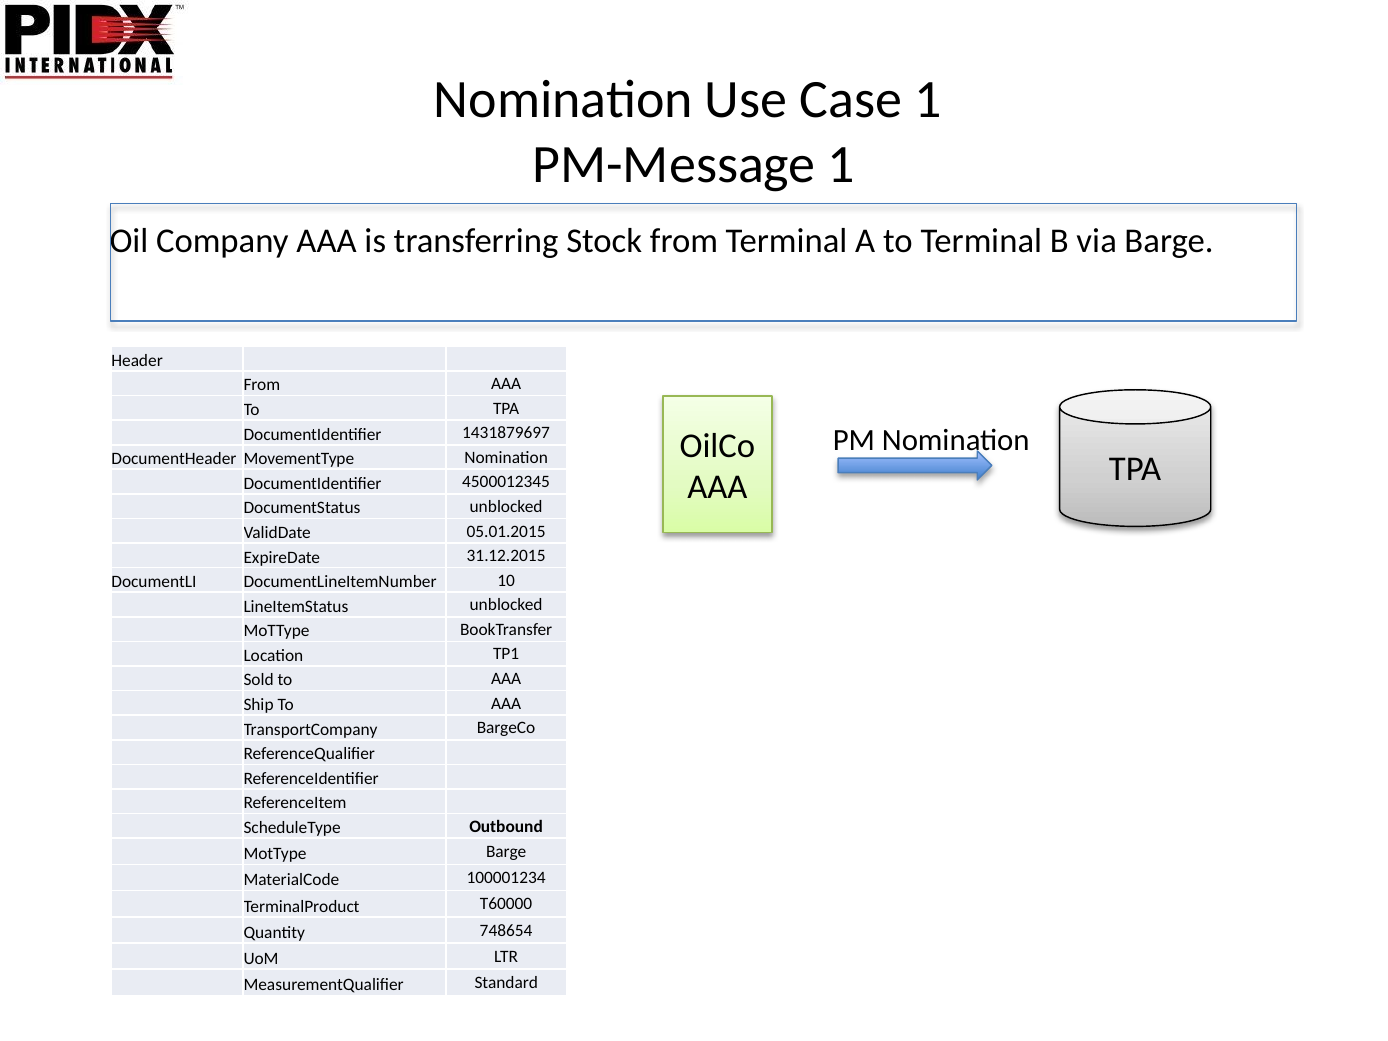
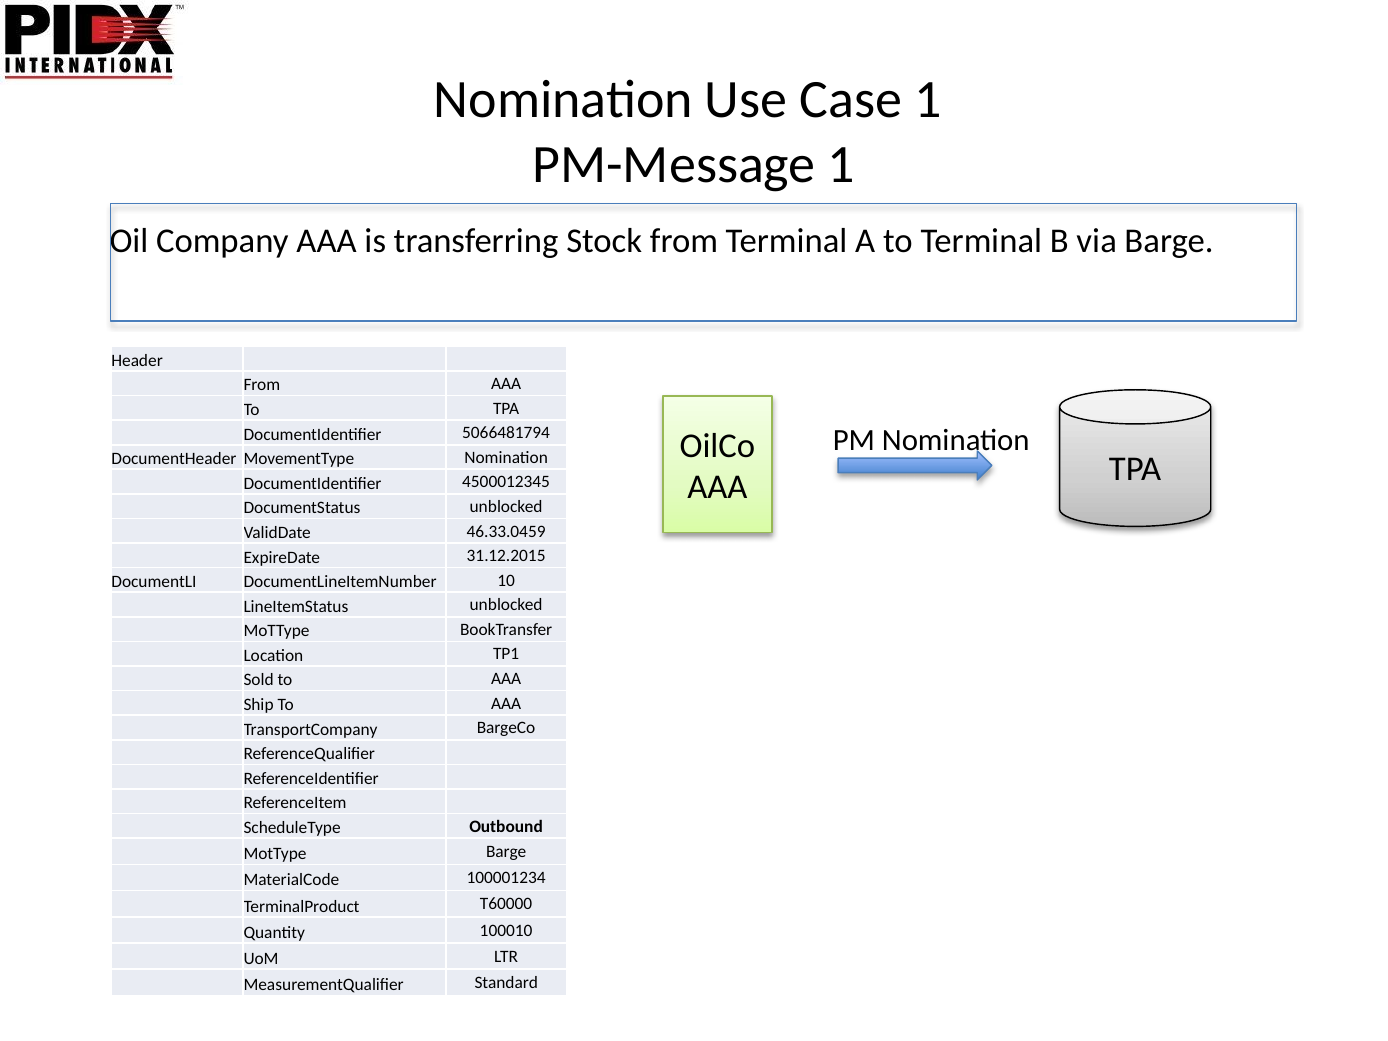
1431879697: 1431879697 -> 5066481794
05.01.2015: 05.01.2015 -> 46.33.0459
748654: 748654 -> 100010
